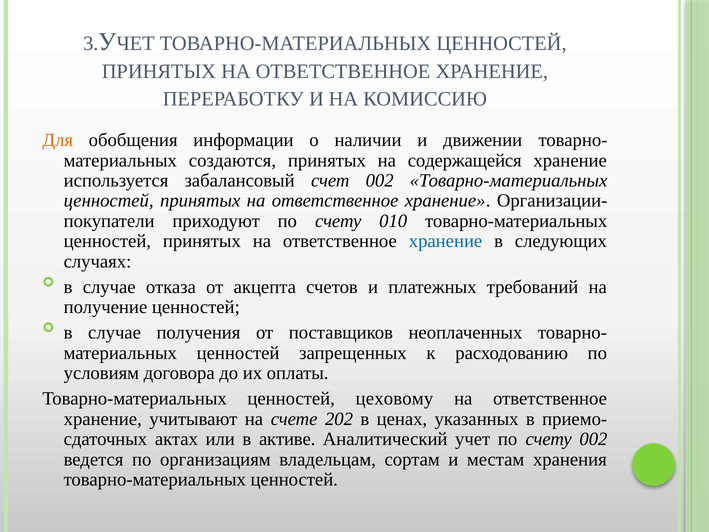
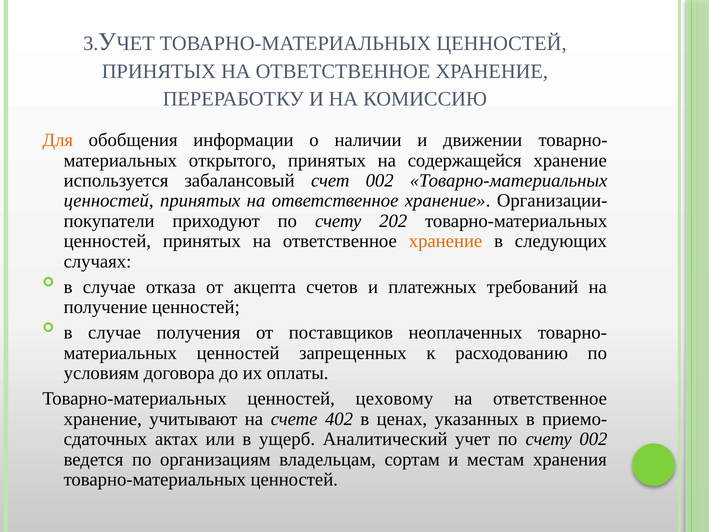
создаются: создаются -> открытого
010: 010 -> 202
хранение at (446, 241) colour: blue -> orange
202: 202 -> 402
активе: активе -> ущерб
